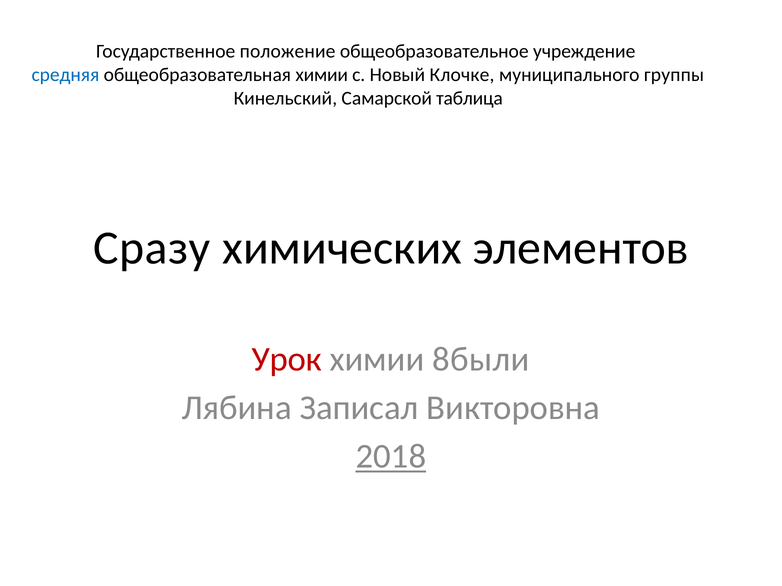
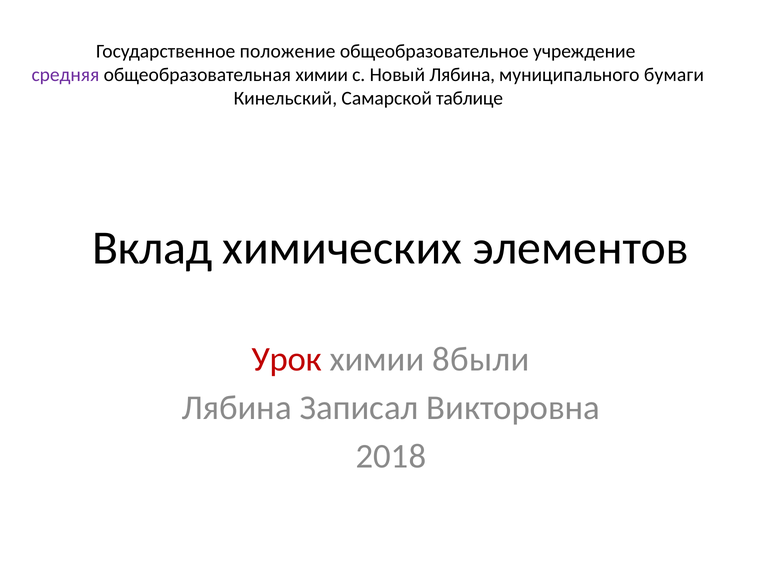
средняя colour: blue -> purple
Новый Клочке: Клочке -> Лябина
группы: группы -> бумаги
таблица: таблица -> таблице
Сразу: Сразу -> Вклад
2018 underline: present -> none
